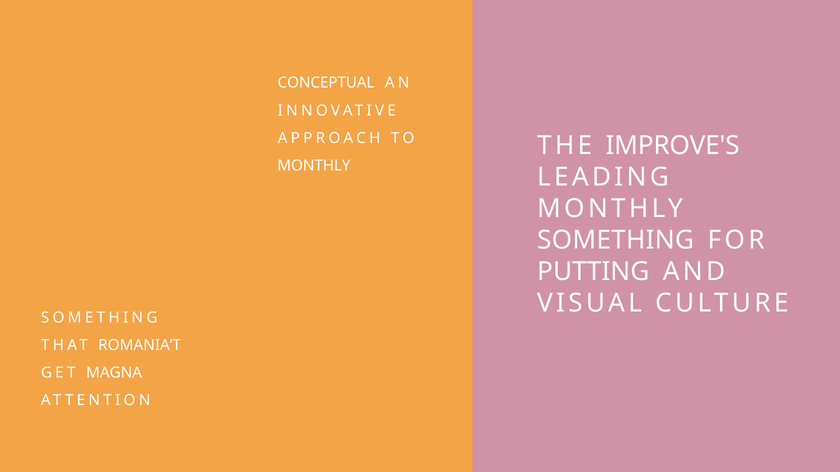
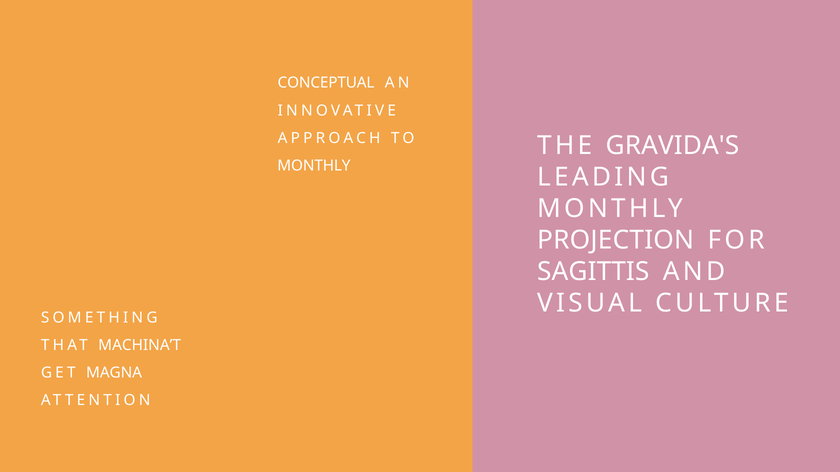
IMPROVE'S: IMPROVE'S -> GRAVIDA'S
SOMETHING at (616, 240): SOMETHING -> PROJECTION
PUTTING: PUTTING -> SAGITTIS
ROMANIA’T: ROMANIA’T -> MACHINA’T
